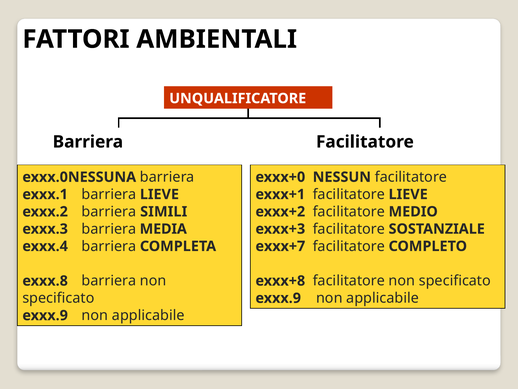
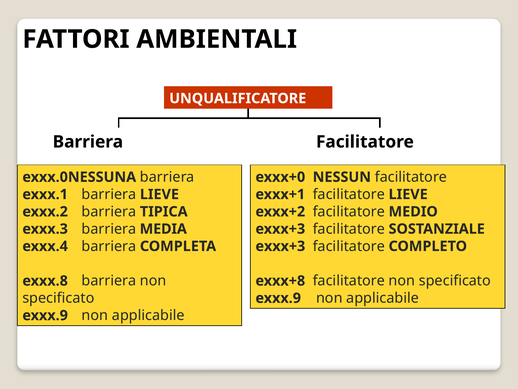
SIMILI: SIMILI -> TIPICA
exxx+7 at (280, 246): exxx+7 -> exxx+3
